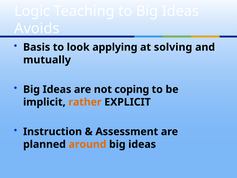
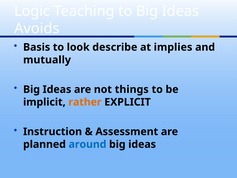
applying: applying -> describe
solving: solving -> implies
coping: coping -> things
around colour: orange -> blue
